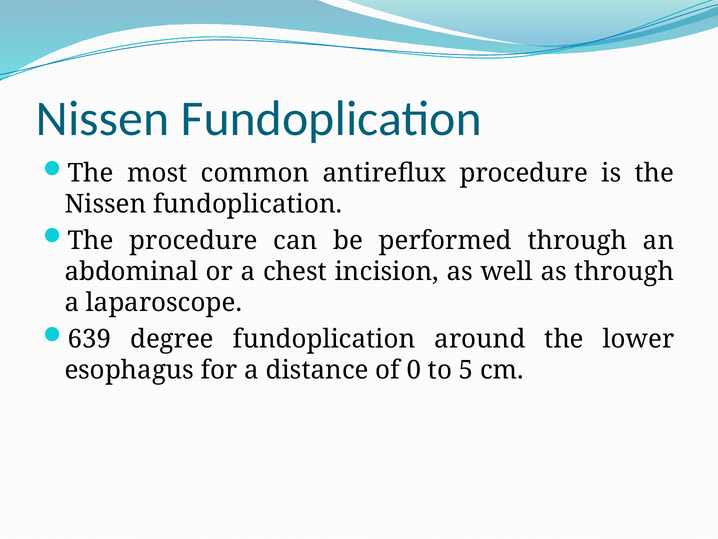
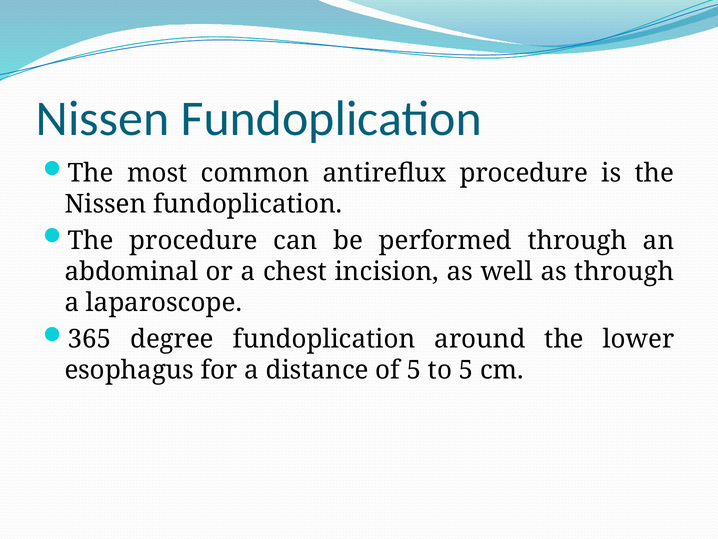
639: 639 -> 365
of 0: 0 -> 5
